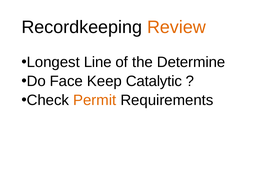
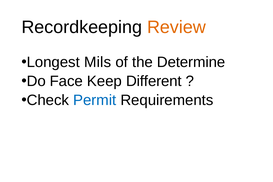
Line: Line -> Mils
Catalytic: Catalytic -> Different
Permit colour: orange -> blue
